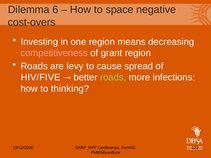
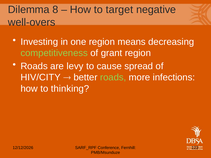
6: 6 -> 8
space: space -> target
cost-overs: cost-overs -> well-overs
competitiveness colour: pink -> light green
HIV/FIVE: HIV/FIVE -> HIV/CITY
